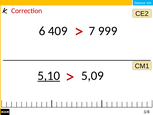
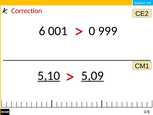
409: 409 -> 001
7: 7 -> 0
5,09 underline: none -> present
